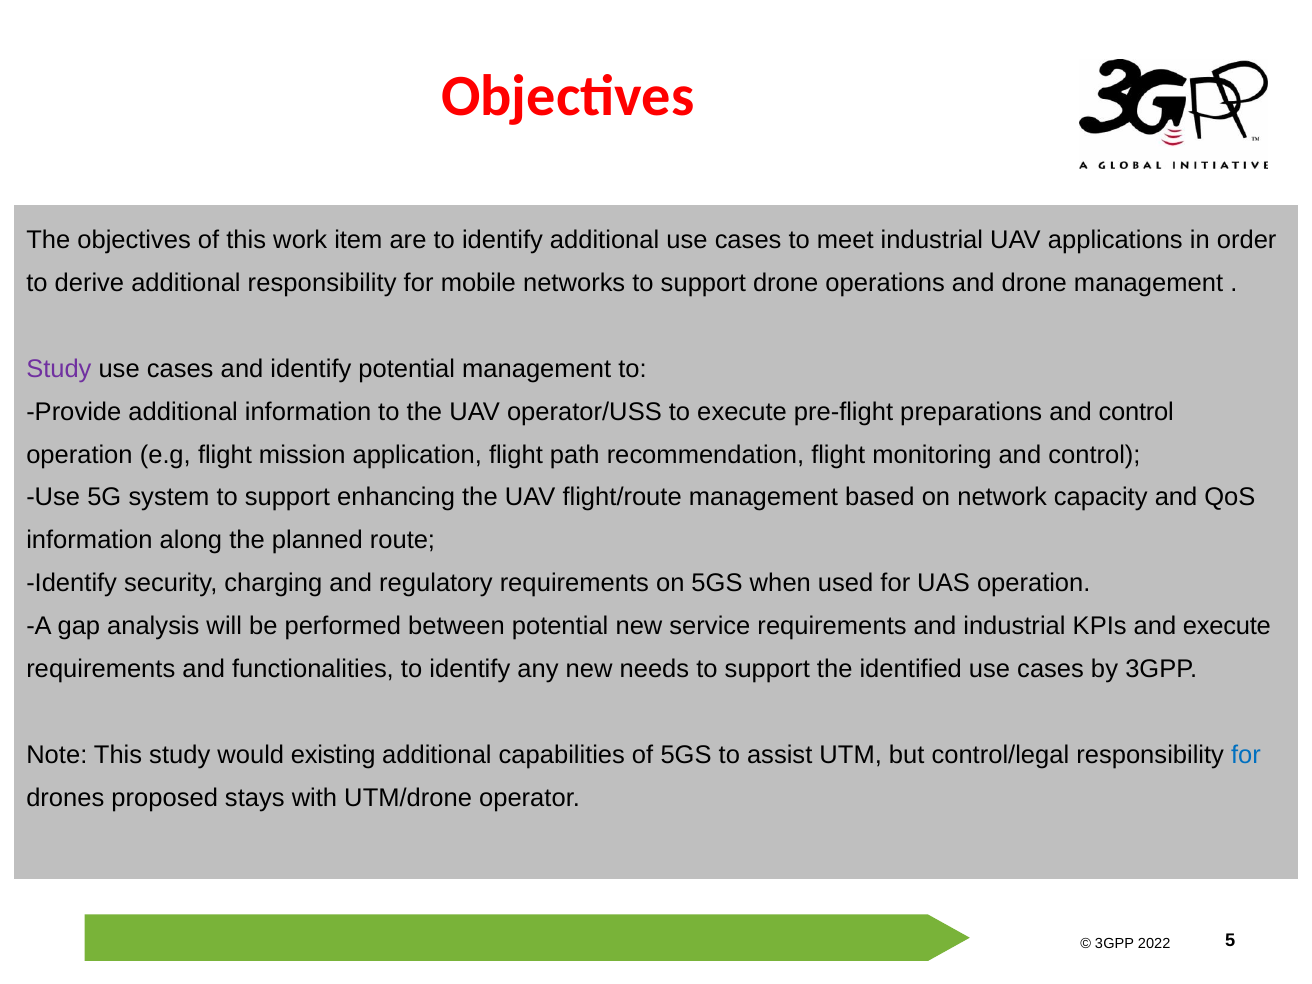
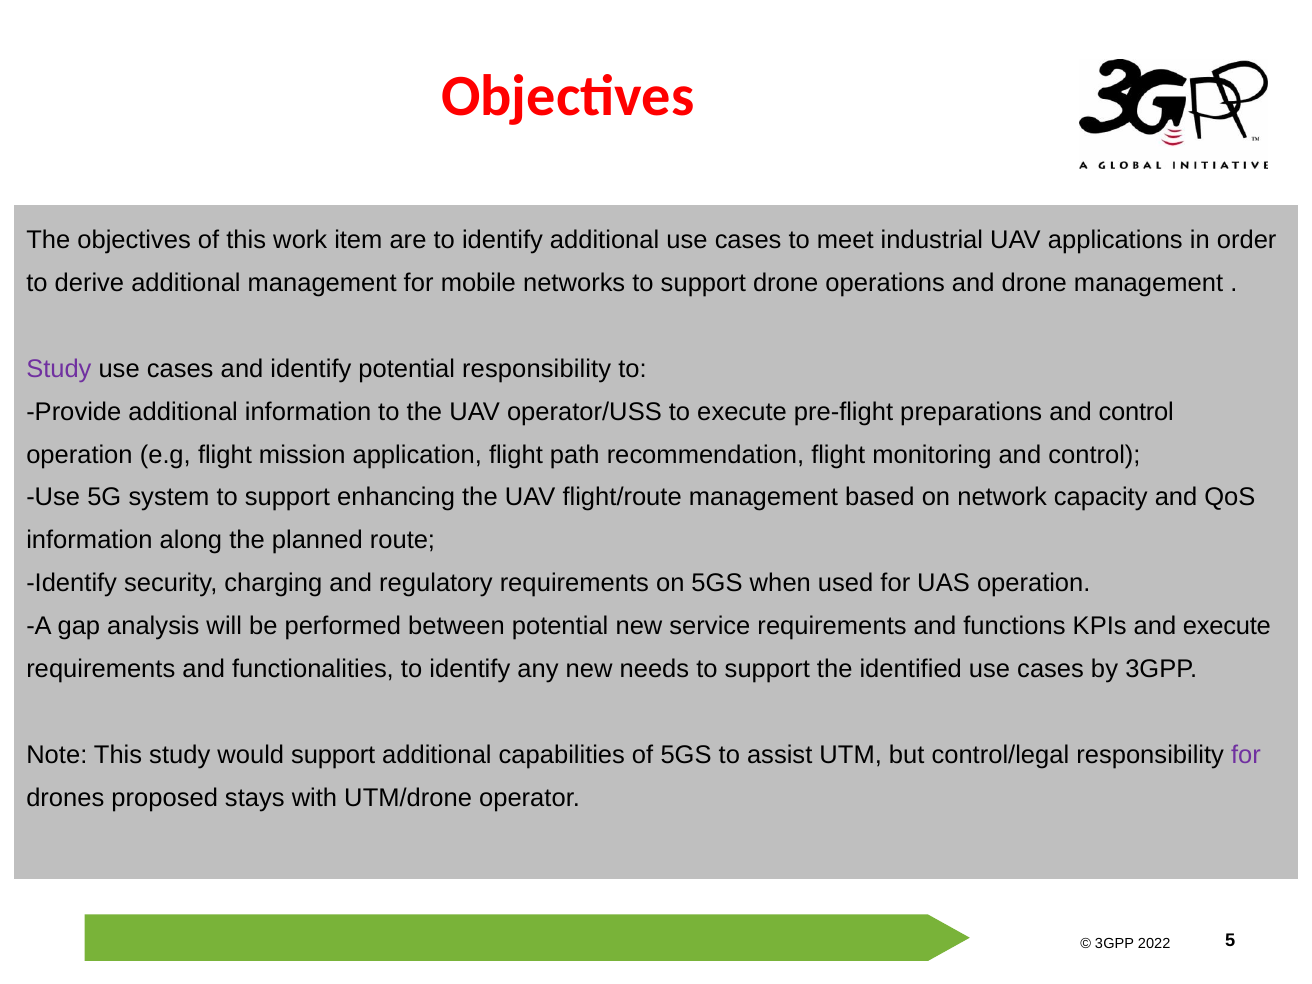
additional responsibility: responsibility -> management
potential management: management -> responsibility
and industrial: industrial -> functions
would existing: existing -> support
for at (1246, 755) colour: blue -> purple
